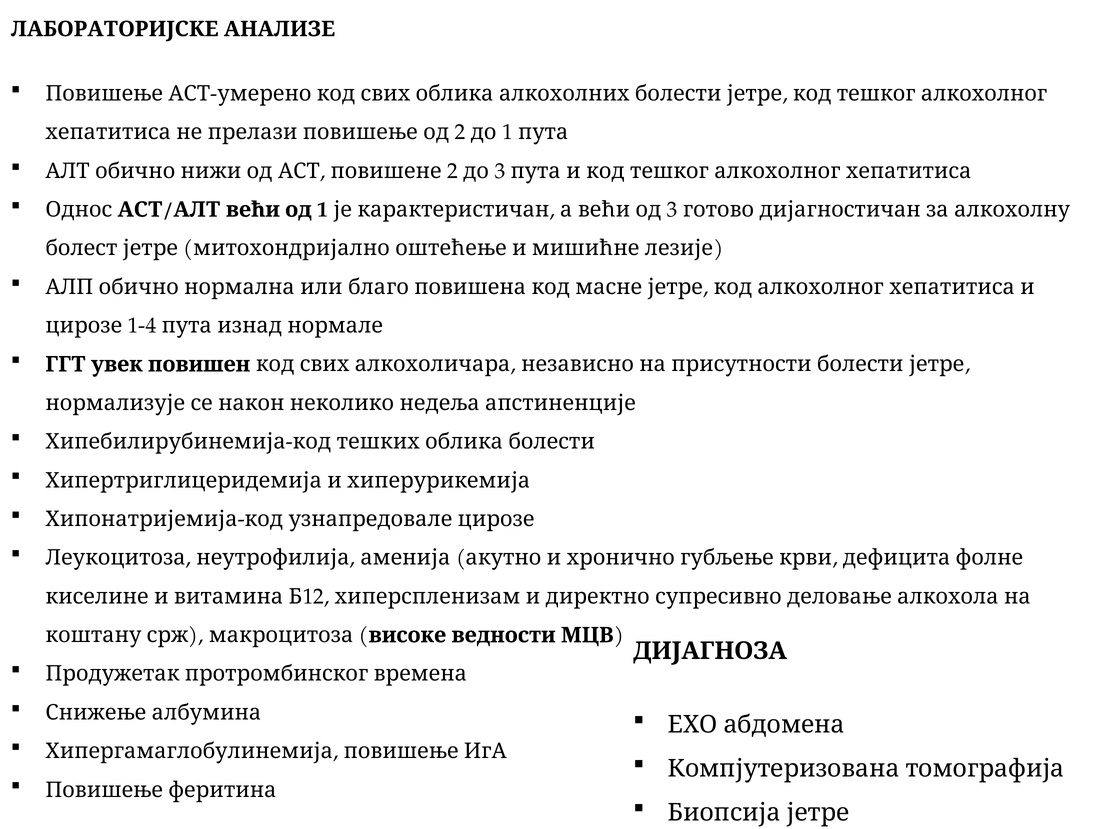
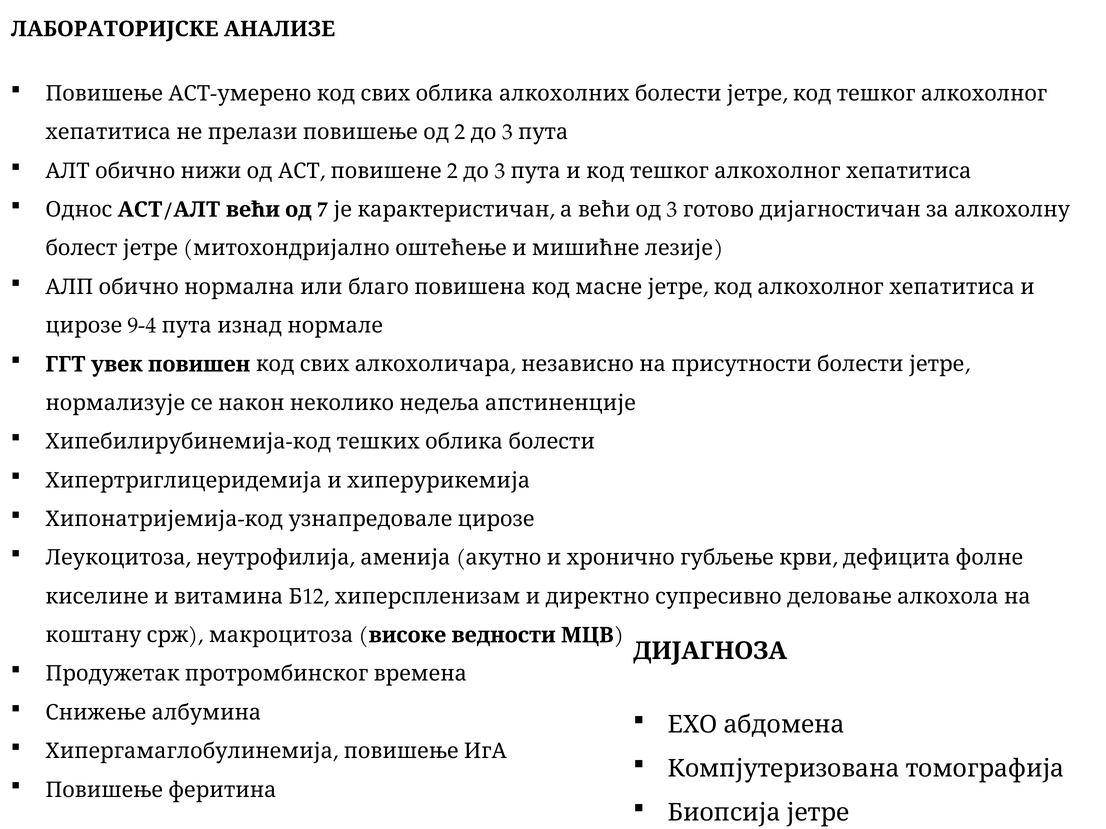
1 at (508, 132): 1 -> 3
1 at (323, 210): 1 -> 7
1-4: 1-4 -> 9-4
